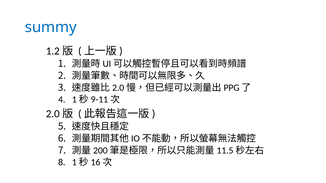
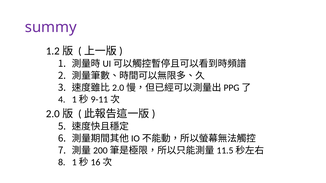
summy colour: blue -> purple
